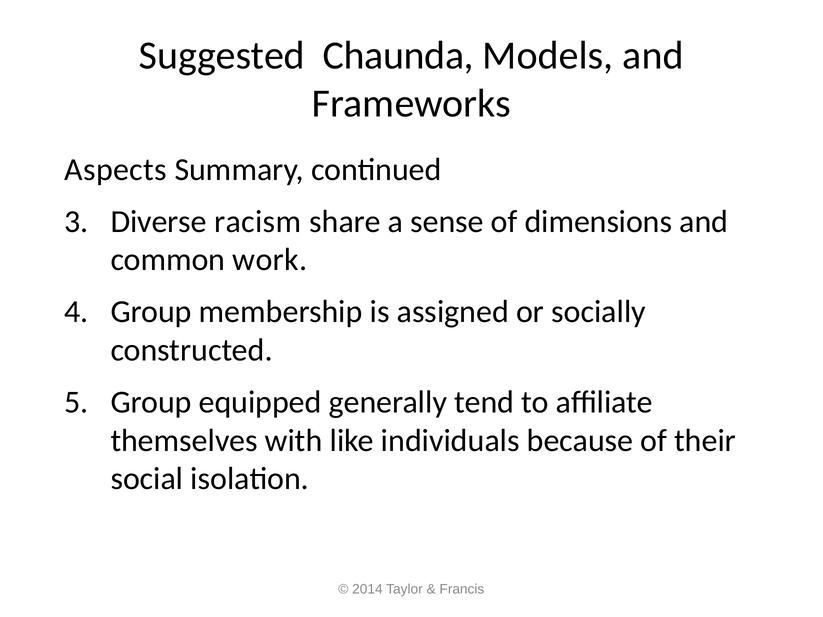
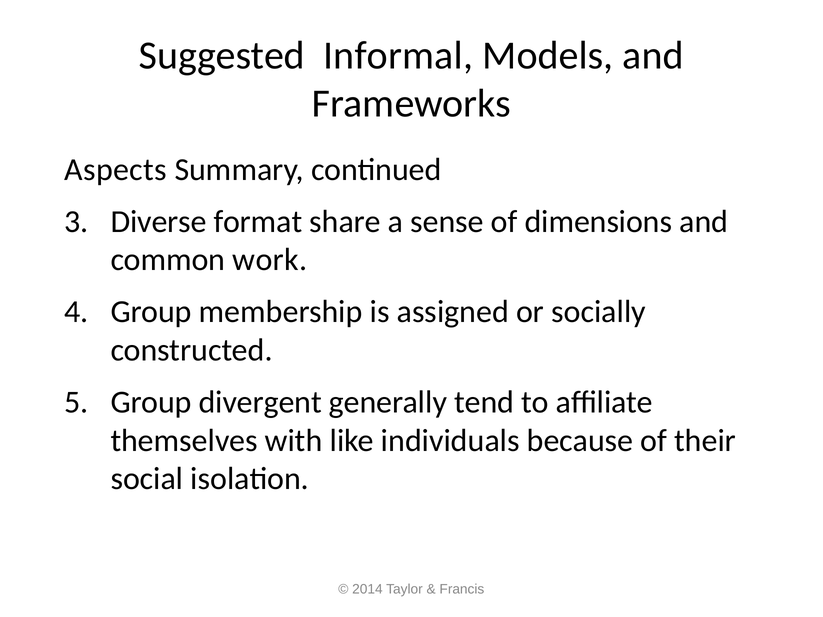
Chaunda: Chaunda -> Informal
racism: racism -> format
equipped: equipped -> divergent
